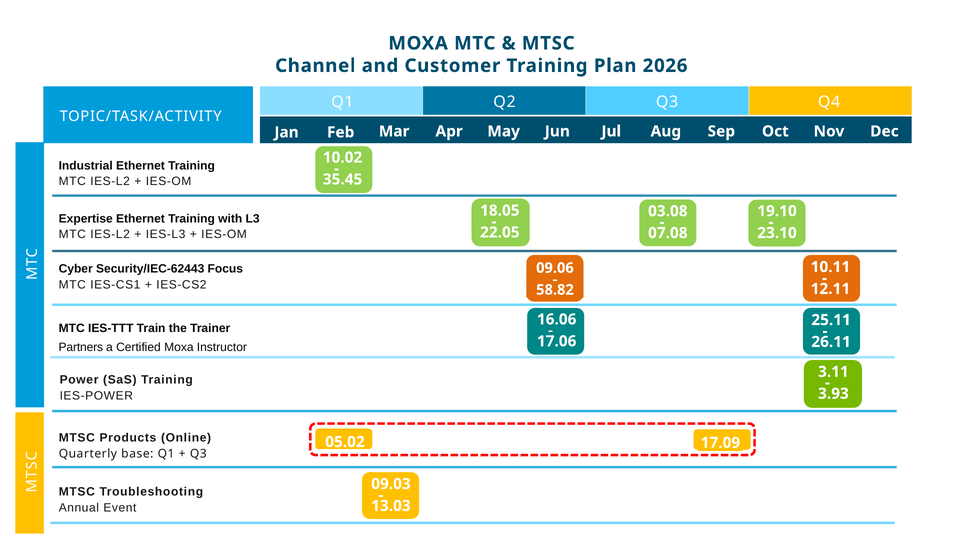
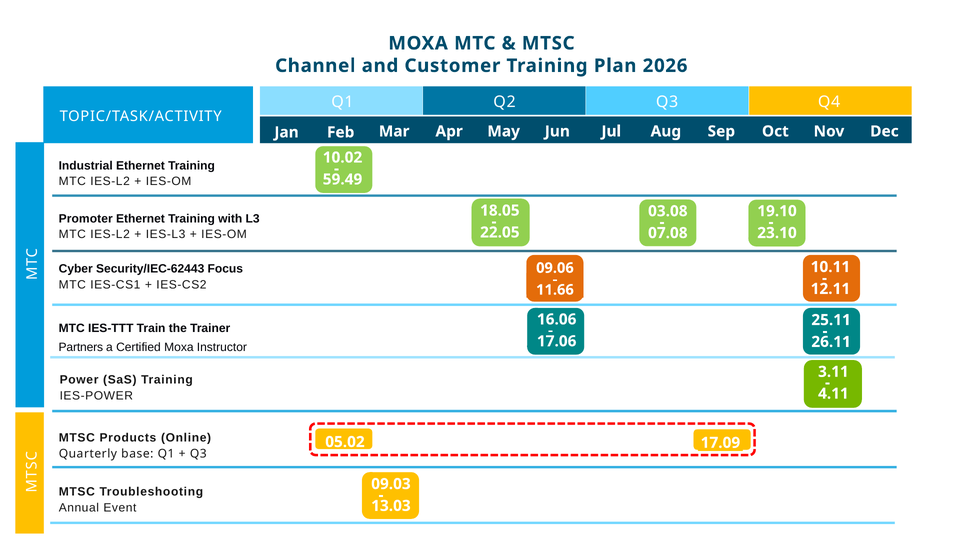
35.45: 35.45 -> 59.49
Expertise: Expertise -> Promoter
58.82: 58.82 -> 11.66
3.93: 3.93 -> 4.11
